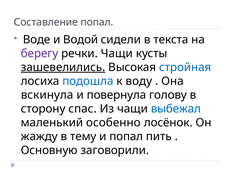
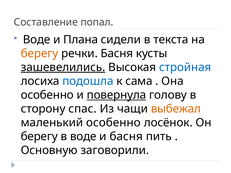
Водой: Водой -> Плана
берегу at (40, 54) colour: purple -> orange
речки Чащи: Чащи -> Басня
воду: воду -> сама
вскинула at (47, 95): вскинула -> особенно
повернула underline: none -> present
выбежал colour: blue -> orange
жажду at (39, 137): жажду -> берегу
в тему: тему -> воде
и попал: попал -> басня
